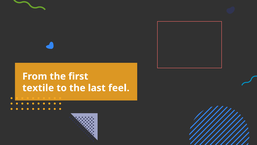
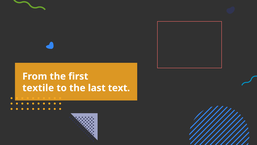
feel: feel -> text
